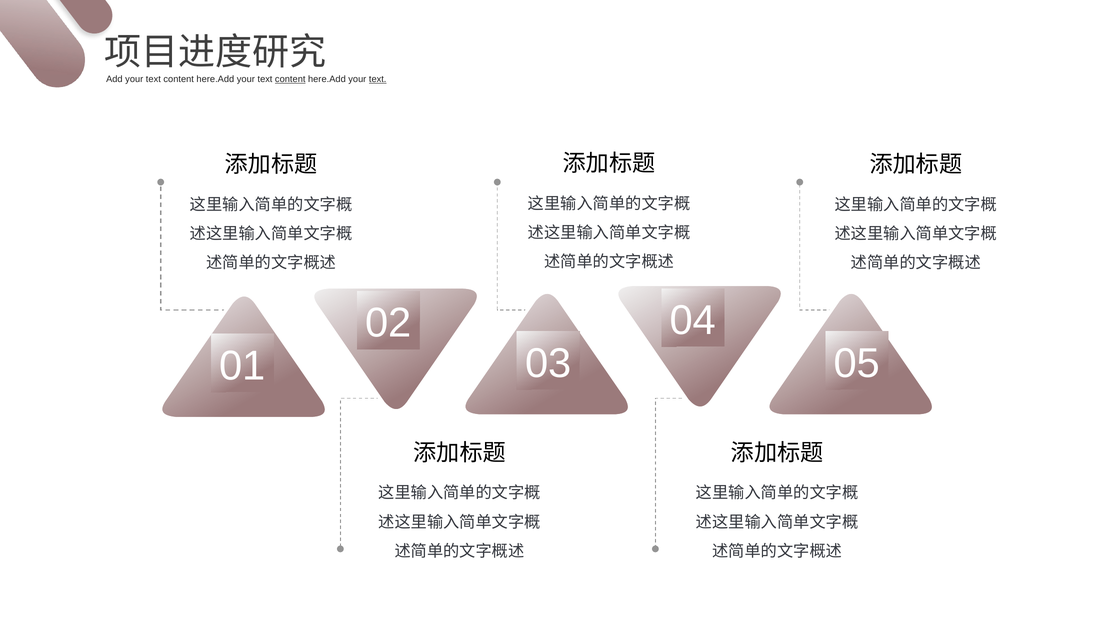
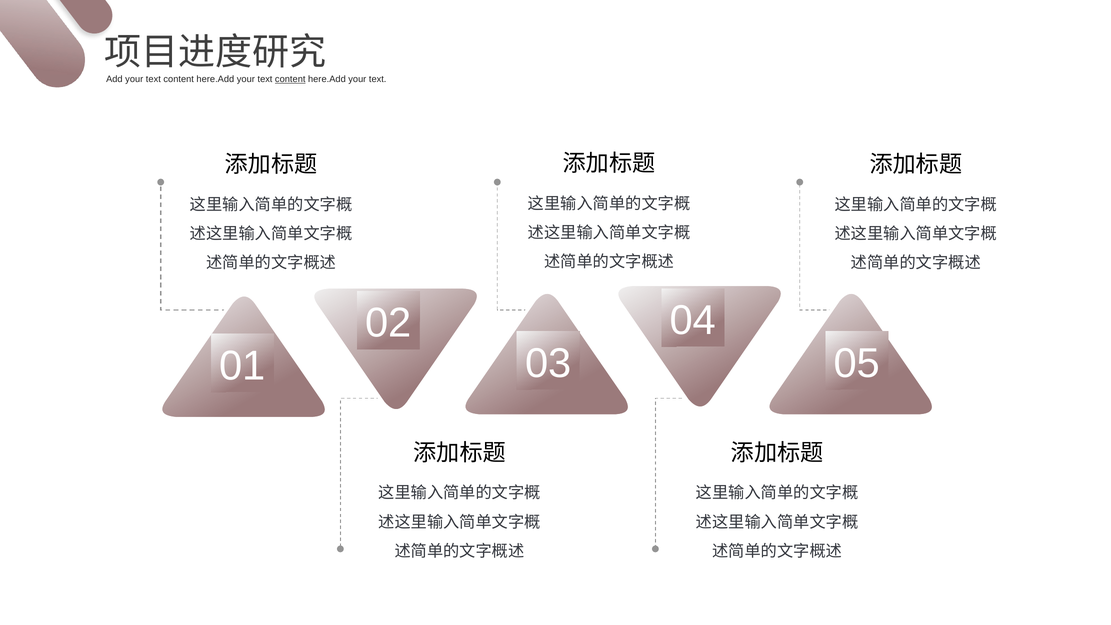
text at (378, 79) underline: present -> none
